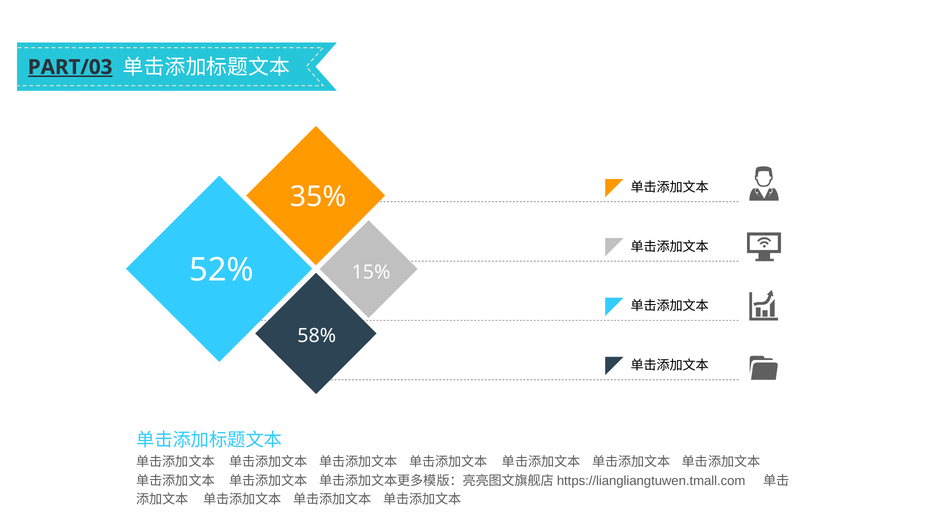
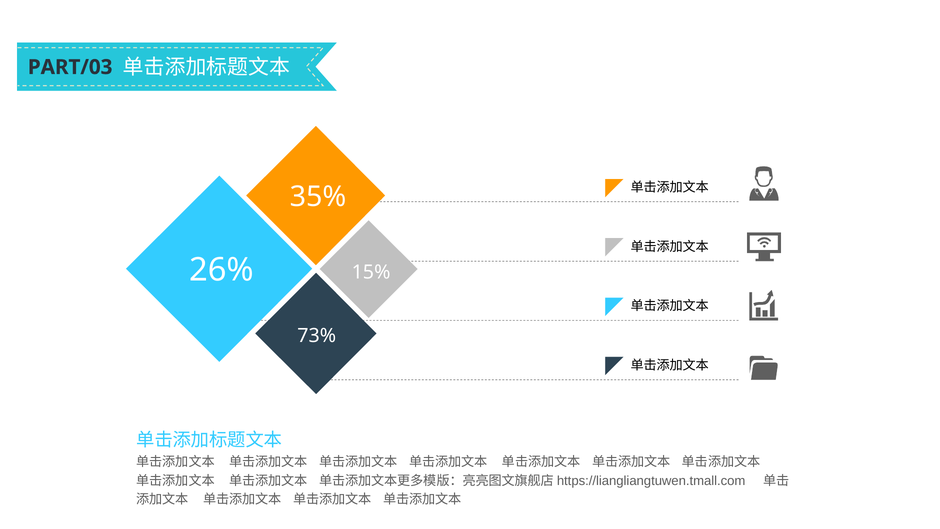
PART/03 underline: present -> none
52%: 52% -> 26%
58%: 58% -> 73%
